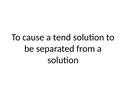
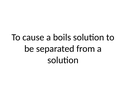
tend: tend -> boils
